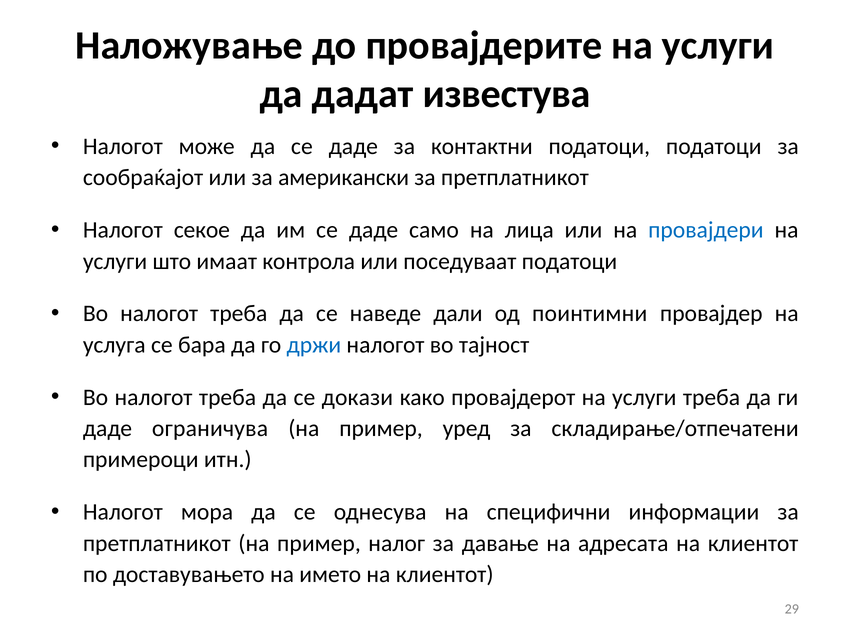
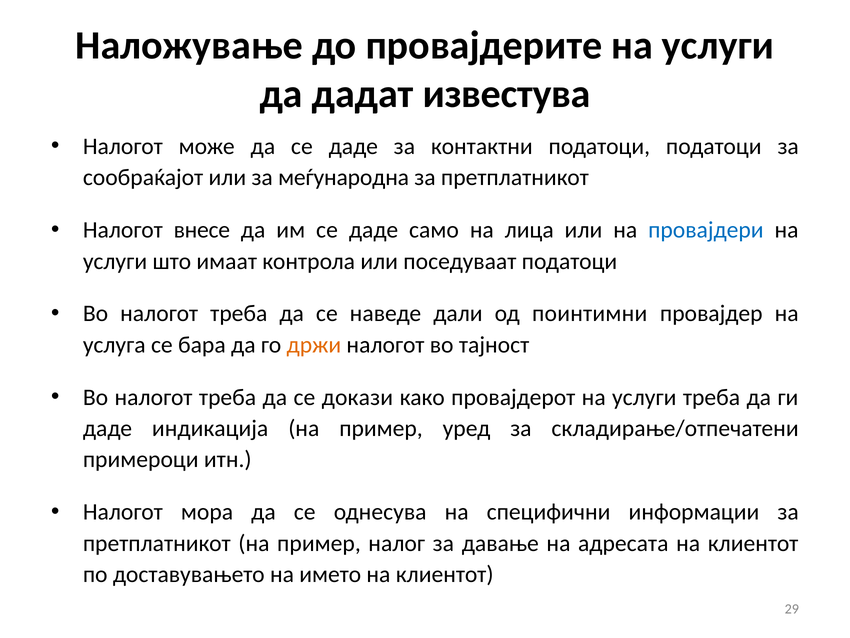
американски: американски -> меѓународна
секое: секое -> внесе
држи colour: blue -> orange
ограничува: ограничува -> индикација
